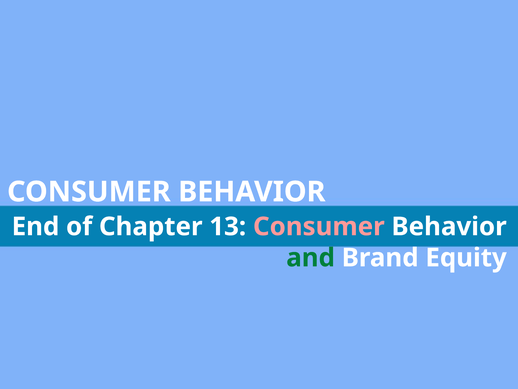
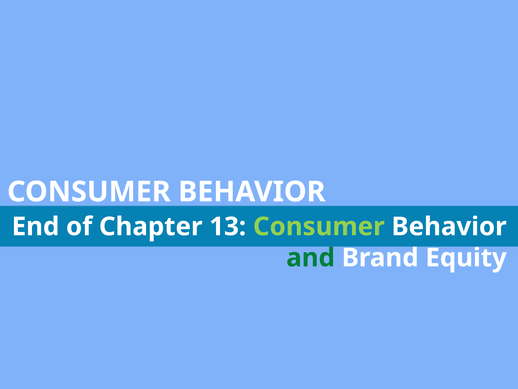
Consumer at (319, 226) colour: pink -> light green
